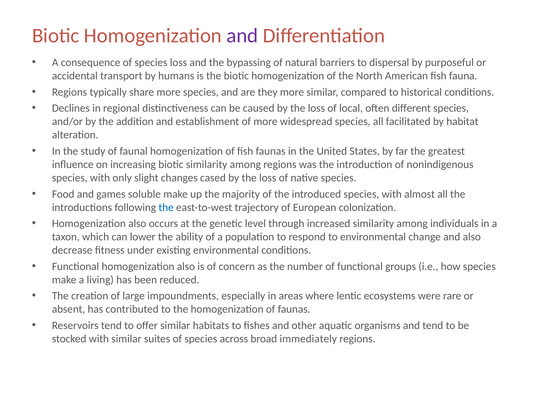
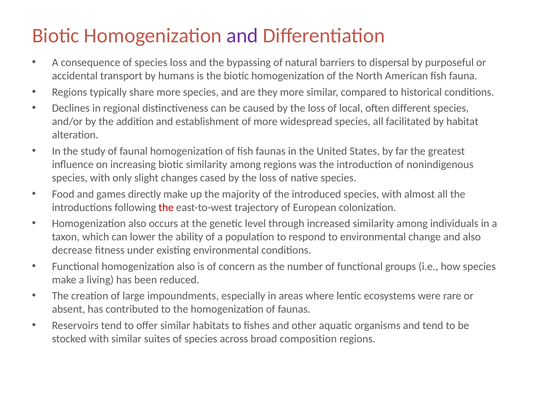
soluble: soluble -> directly
the at (166, 207) colour: blue -> red
immediately: immediately -> composition
